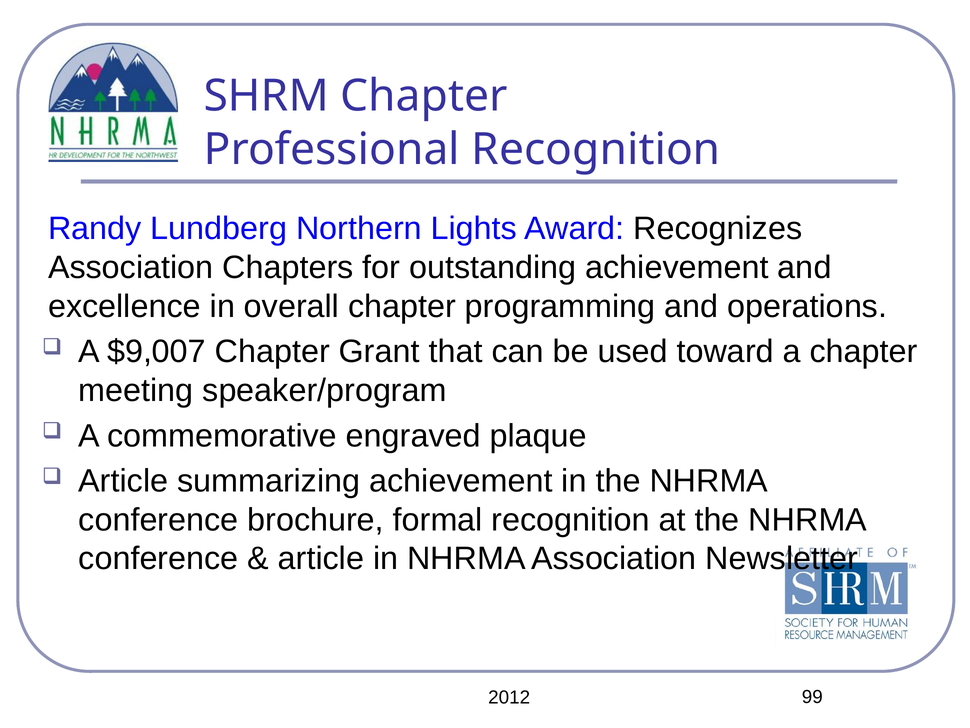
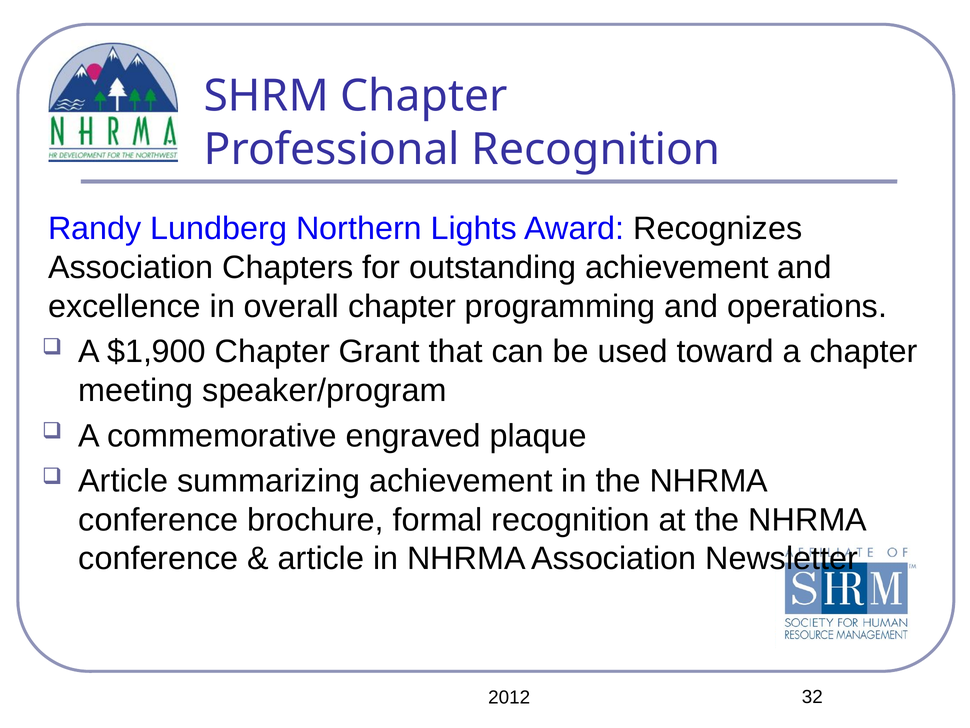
$9,007: $9,007 -> $1,900
99: 99 -> 32
